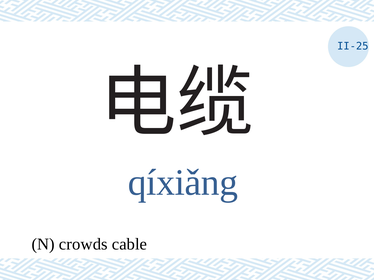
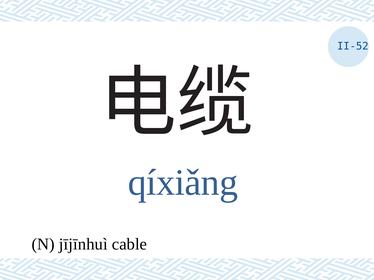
II-25: II-25 -> II-52
crowds: crowds -> jījīnhuì
